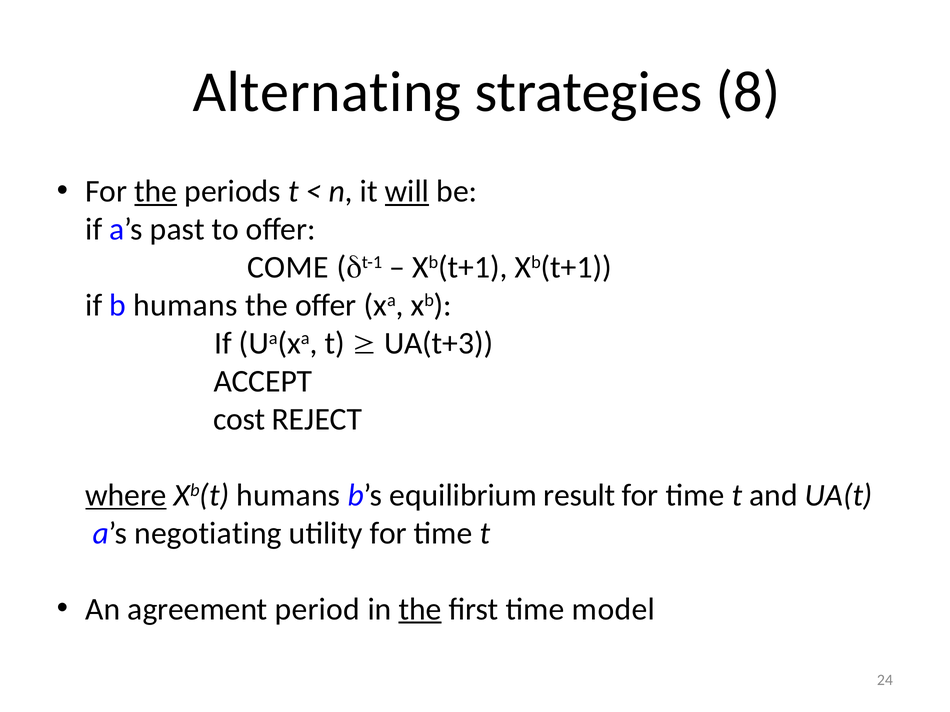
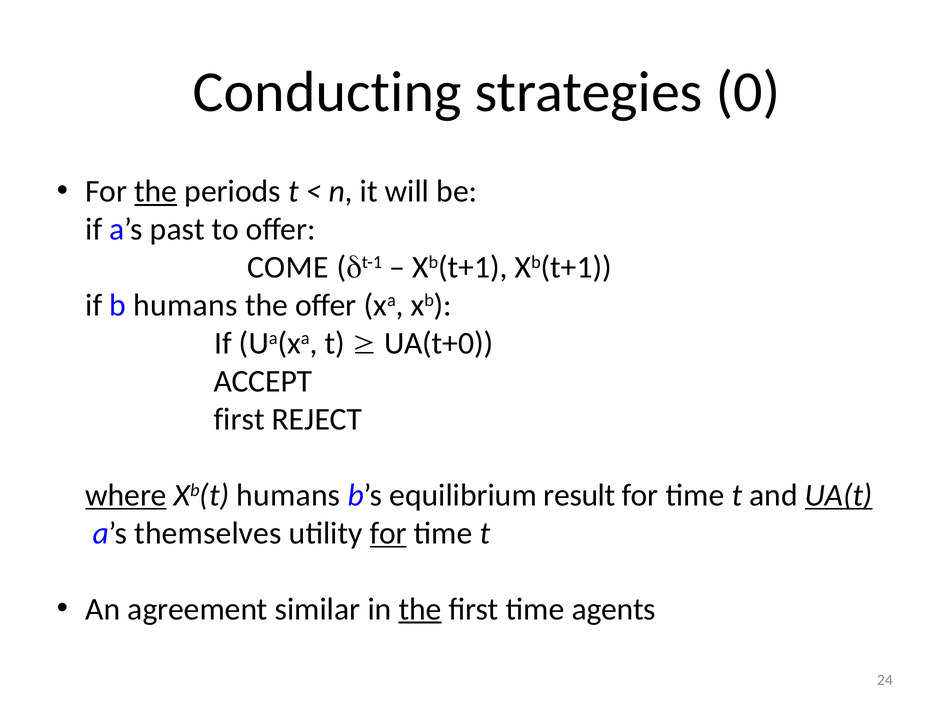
Alternating: Alternating -> Conducting
8: 8 -> 0
will underline: present -> none
UA(t+3: UA(t+3 -> UA(t+0
cost at (239, 420): cost -> first
UA(t underline: none -> present
negotiating: negotiating -> themselves
for at (388, 534) underline: none -> present
period: period -> similar
model: model -> agents
